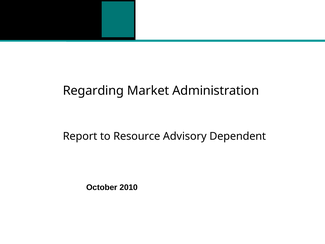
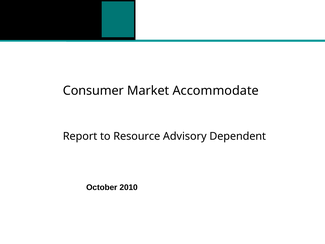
Regarding: Regarding -> Consumer
Administration: Administration -> Accommodate
